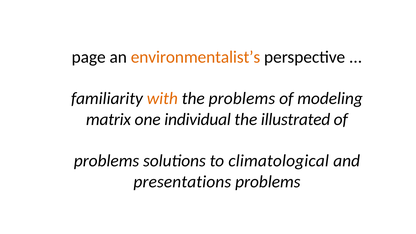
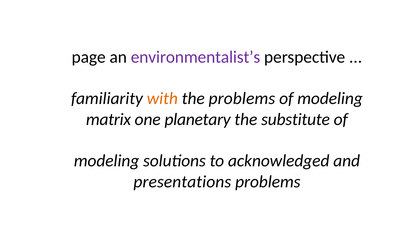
environmentalist’s colour: orange -> purple
individual: individual -> planetary
illustrated: illustrated -> substitute
problems at (107, 161): problems -> modeling
climatological: climatological -> acknowledged
